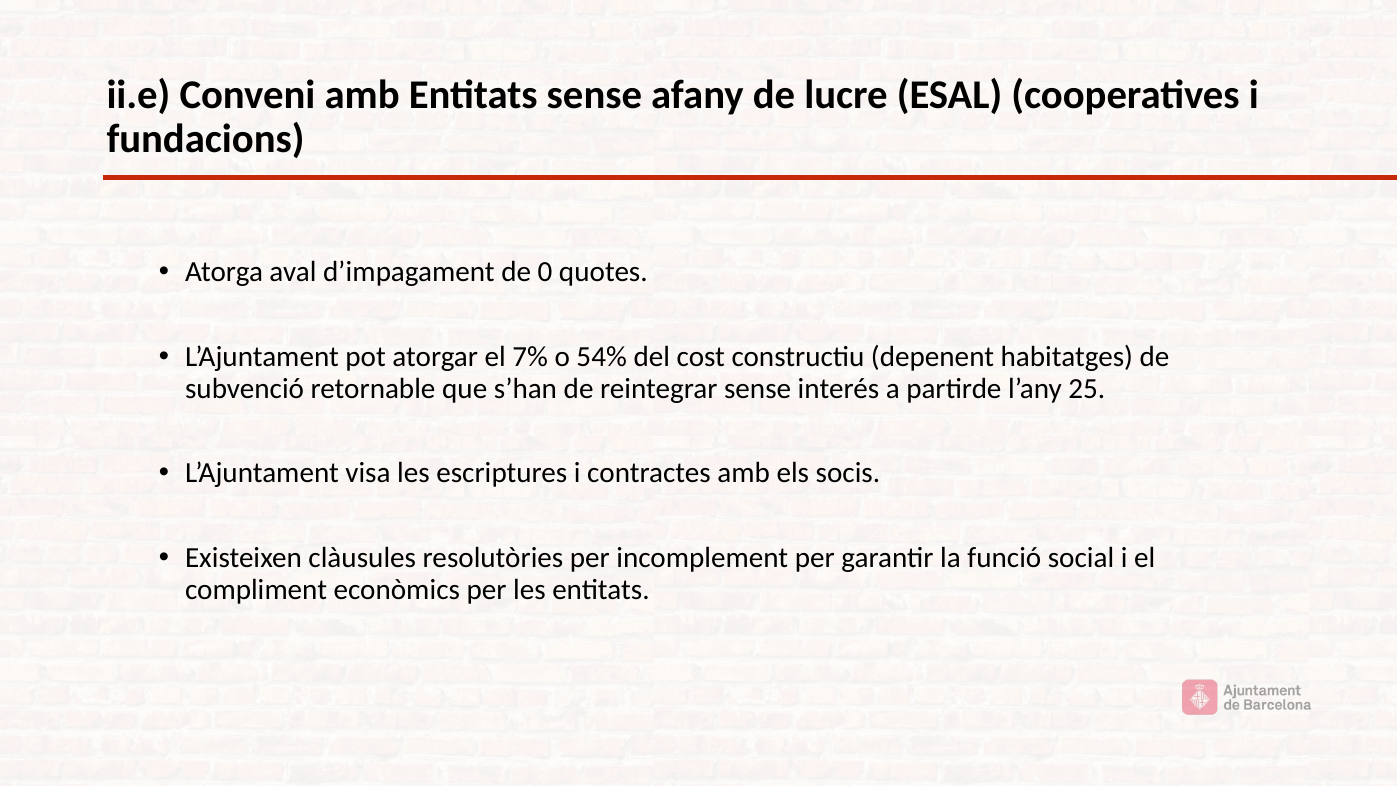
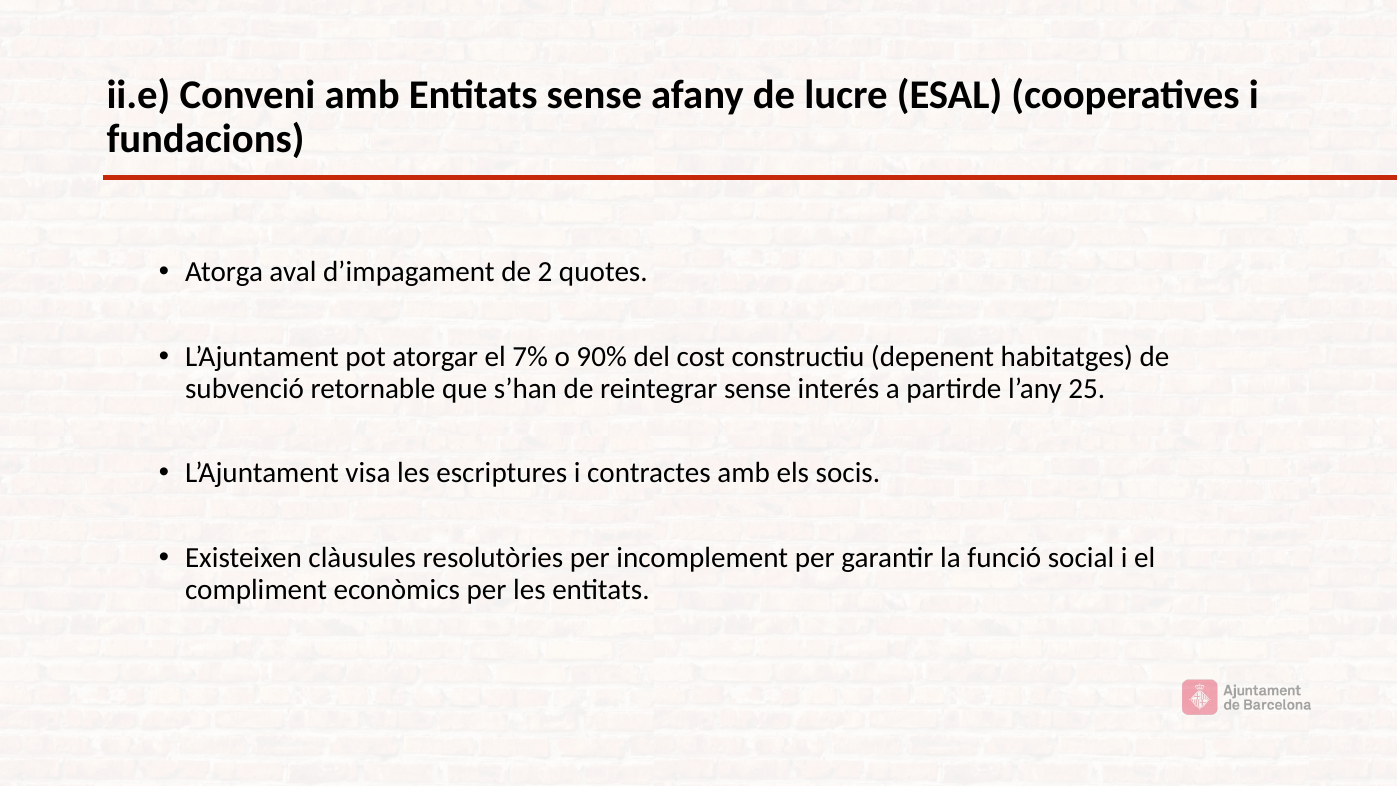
0: 0 -> 2
54%: 54% -> 90%
